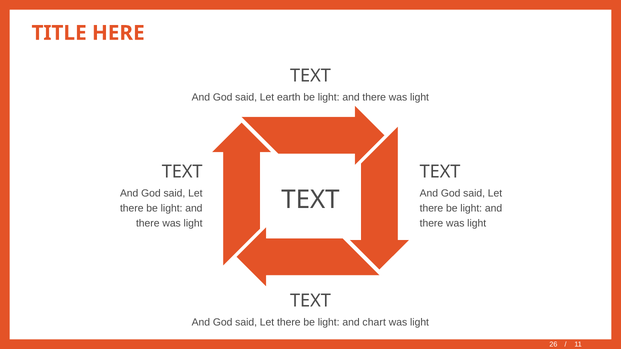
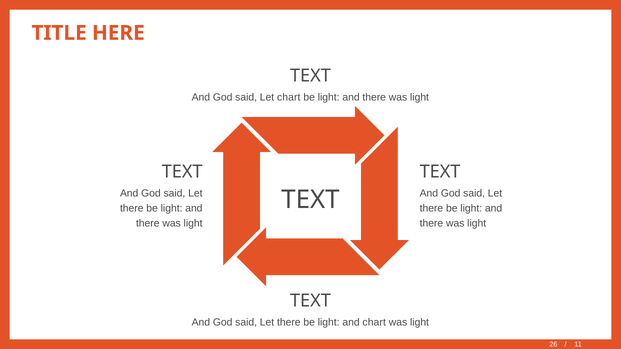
Let earth: earth -> chart
